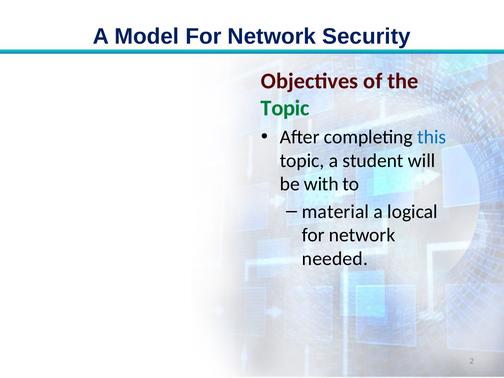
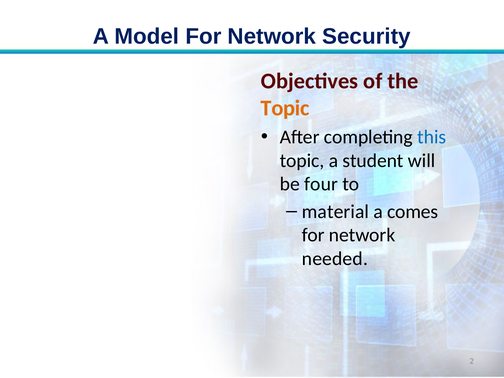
Topic at (285, 108) colour: green -> orange
with: with -> four
logical: logical -> comes
